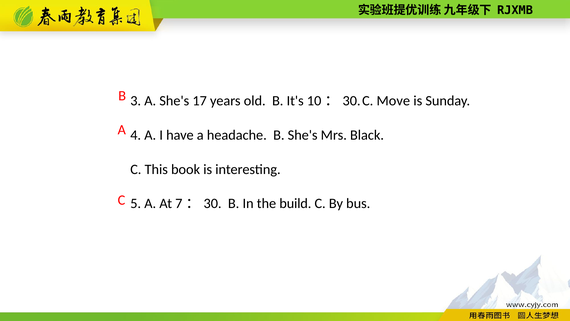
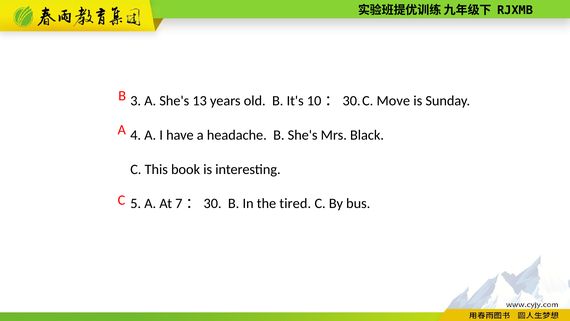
17: 17 -> 13
build: build -> tired
